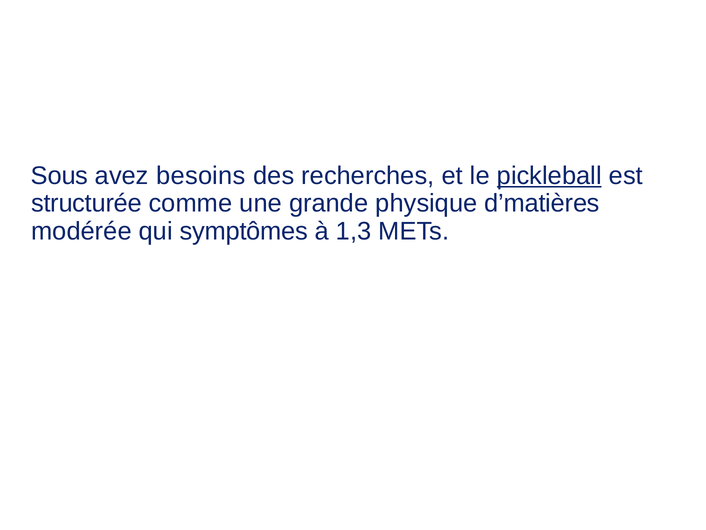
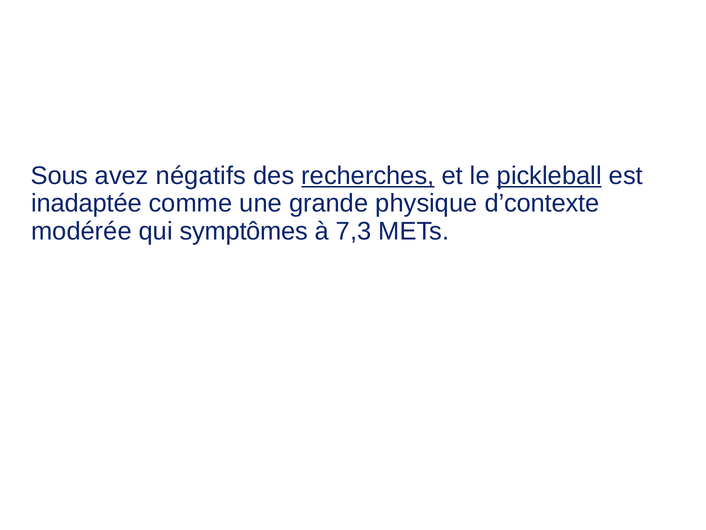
besoins: besoins -> négatifs
recherches underline: none -> present
structurée: structurée -> inadaptée
d’matières: d’matières -> d’contexte
1,3: 1,3 -> 7,3
